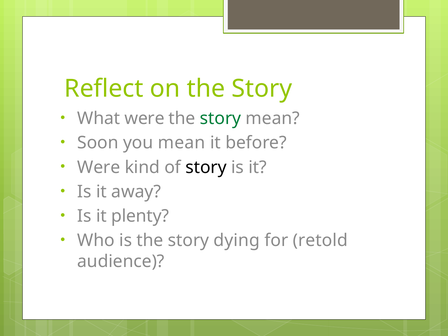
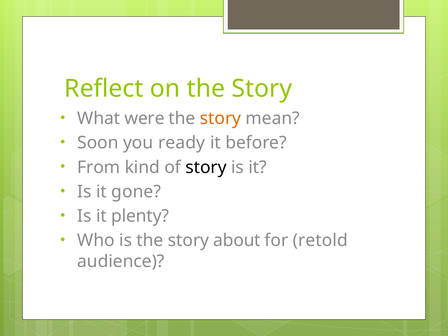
story at (221, 118) colour: green -> orange
you mean: mean -> ready
Were at (99, 167): Were -> From
away: away -> gone
dying: dying -> about
